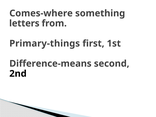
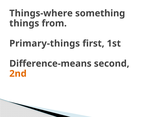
Comes-where: Comes-where -> Things-where
letters: letters -> things
2nd colour: black -> orange
